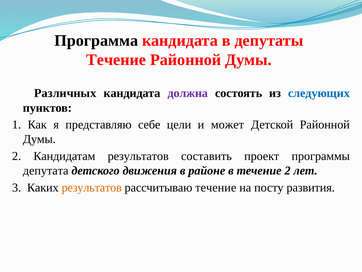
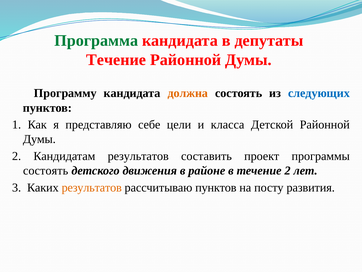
Программа colour: black -> green
Различных: Различных -> Программу
должна colour: purple -> orange
может: может -> класса
депутата at (46, 170): депутата -> состоять
рассчитываю течение: течение -> пунктов
